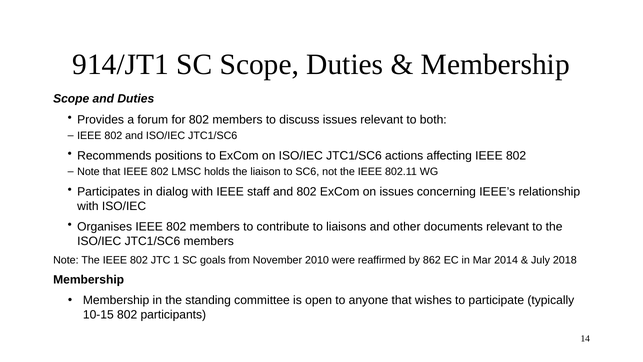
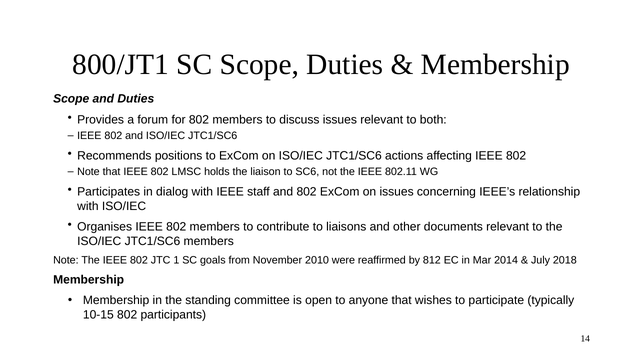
914/JT1: 914/JT1 -> 800/JT1
862: 862 -> 812
